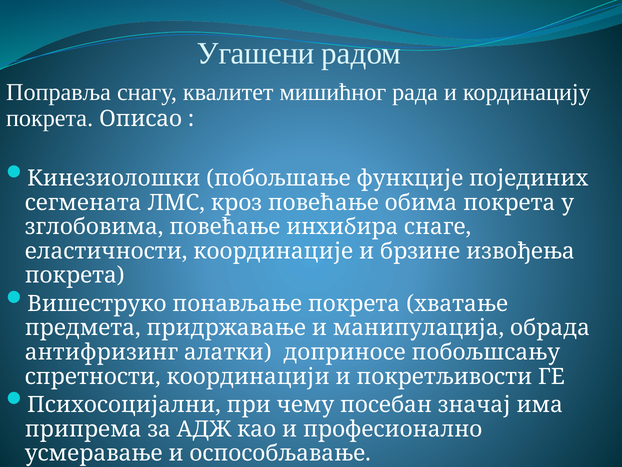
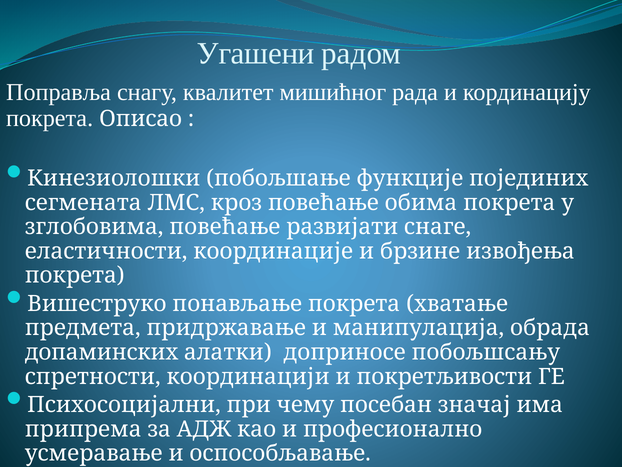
инхибира: инхибира -> развијати
антифризинг: антифризинг -> допаминских
